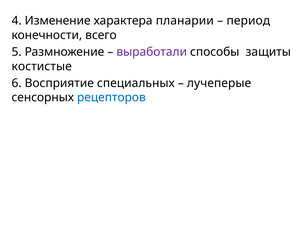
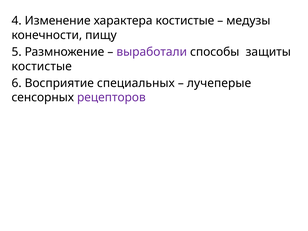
характера планарии: планарии -> костистые
период: период -> медузы
всего: всего -> пищу
рецепторов colour: blue -> purple
